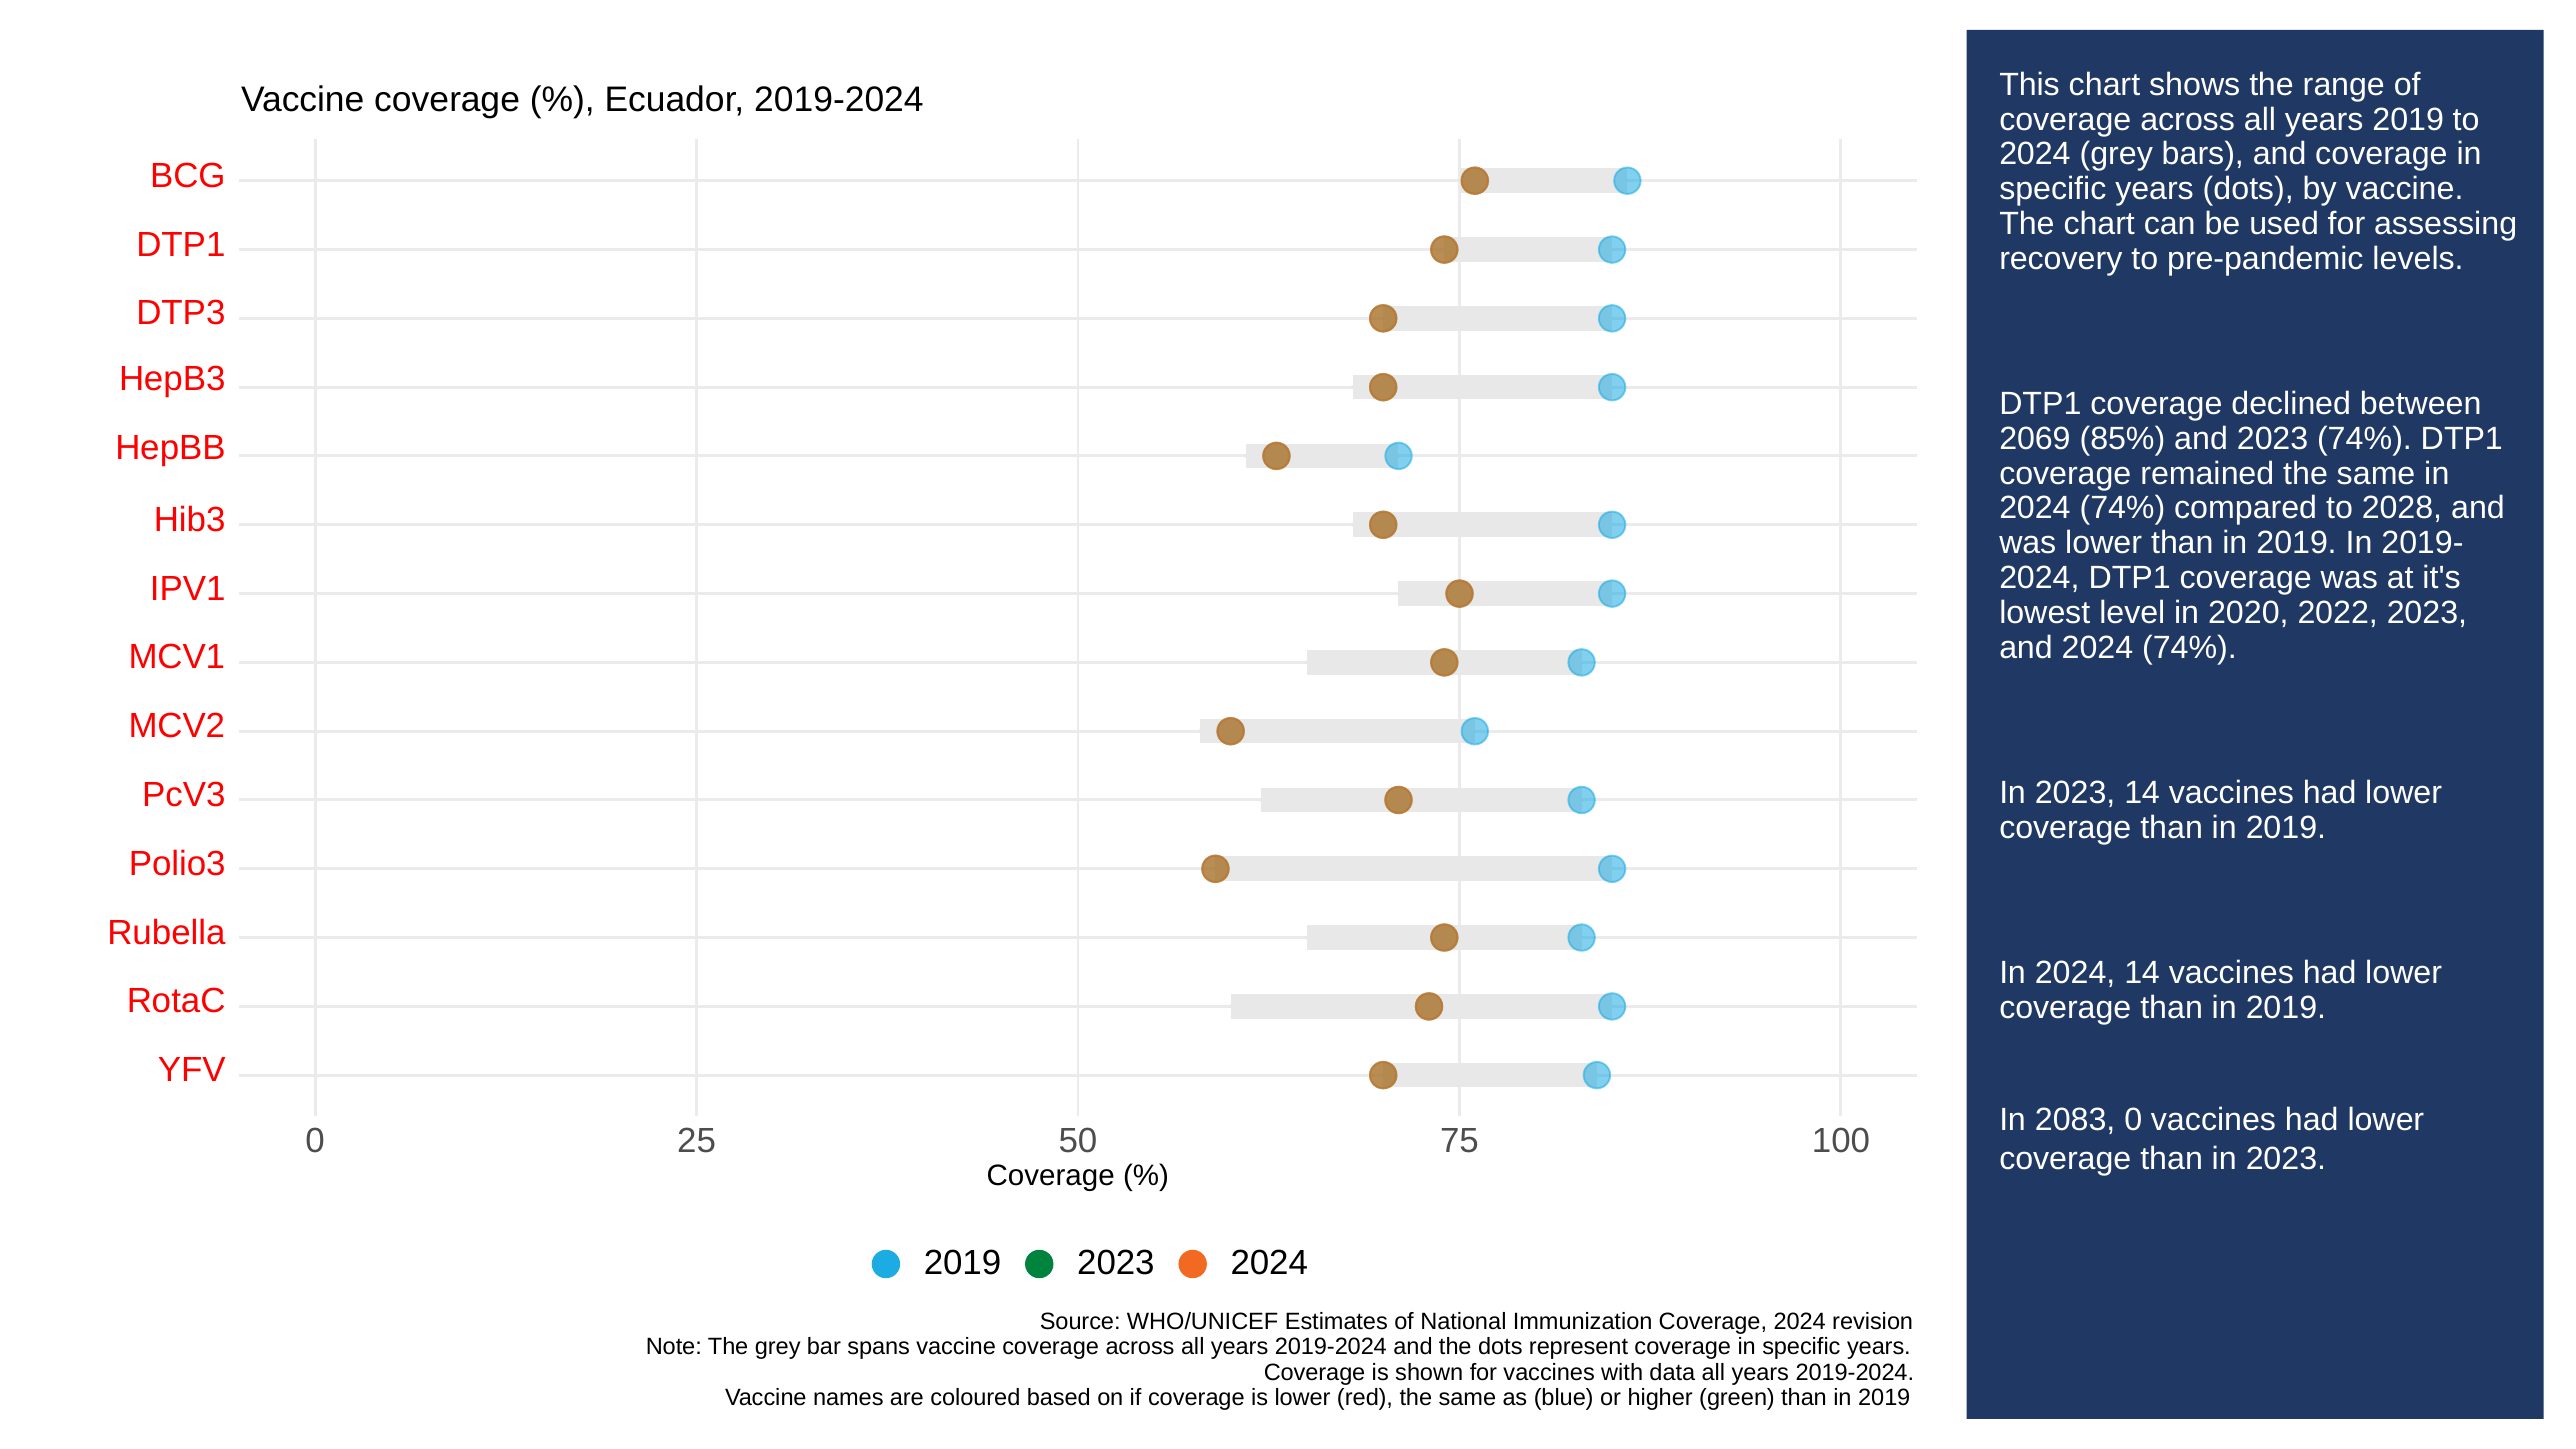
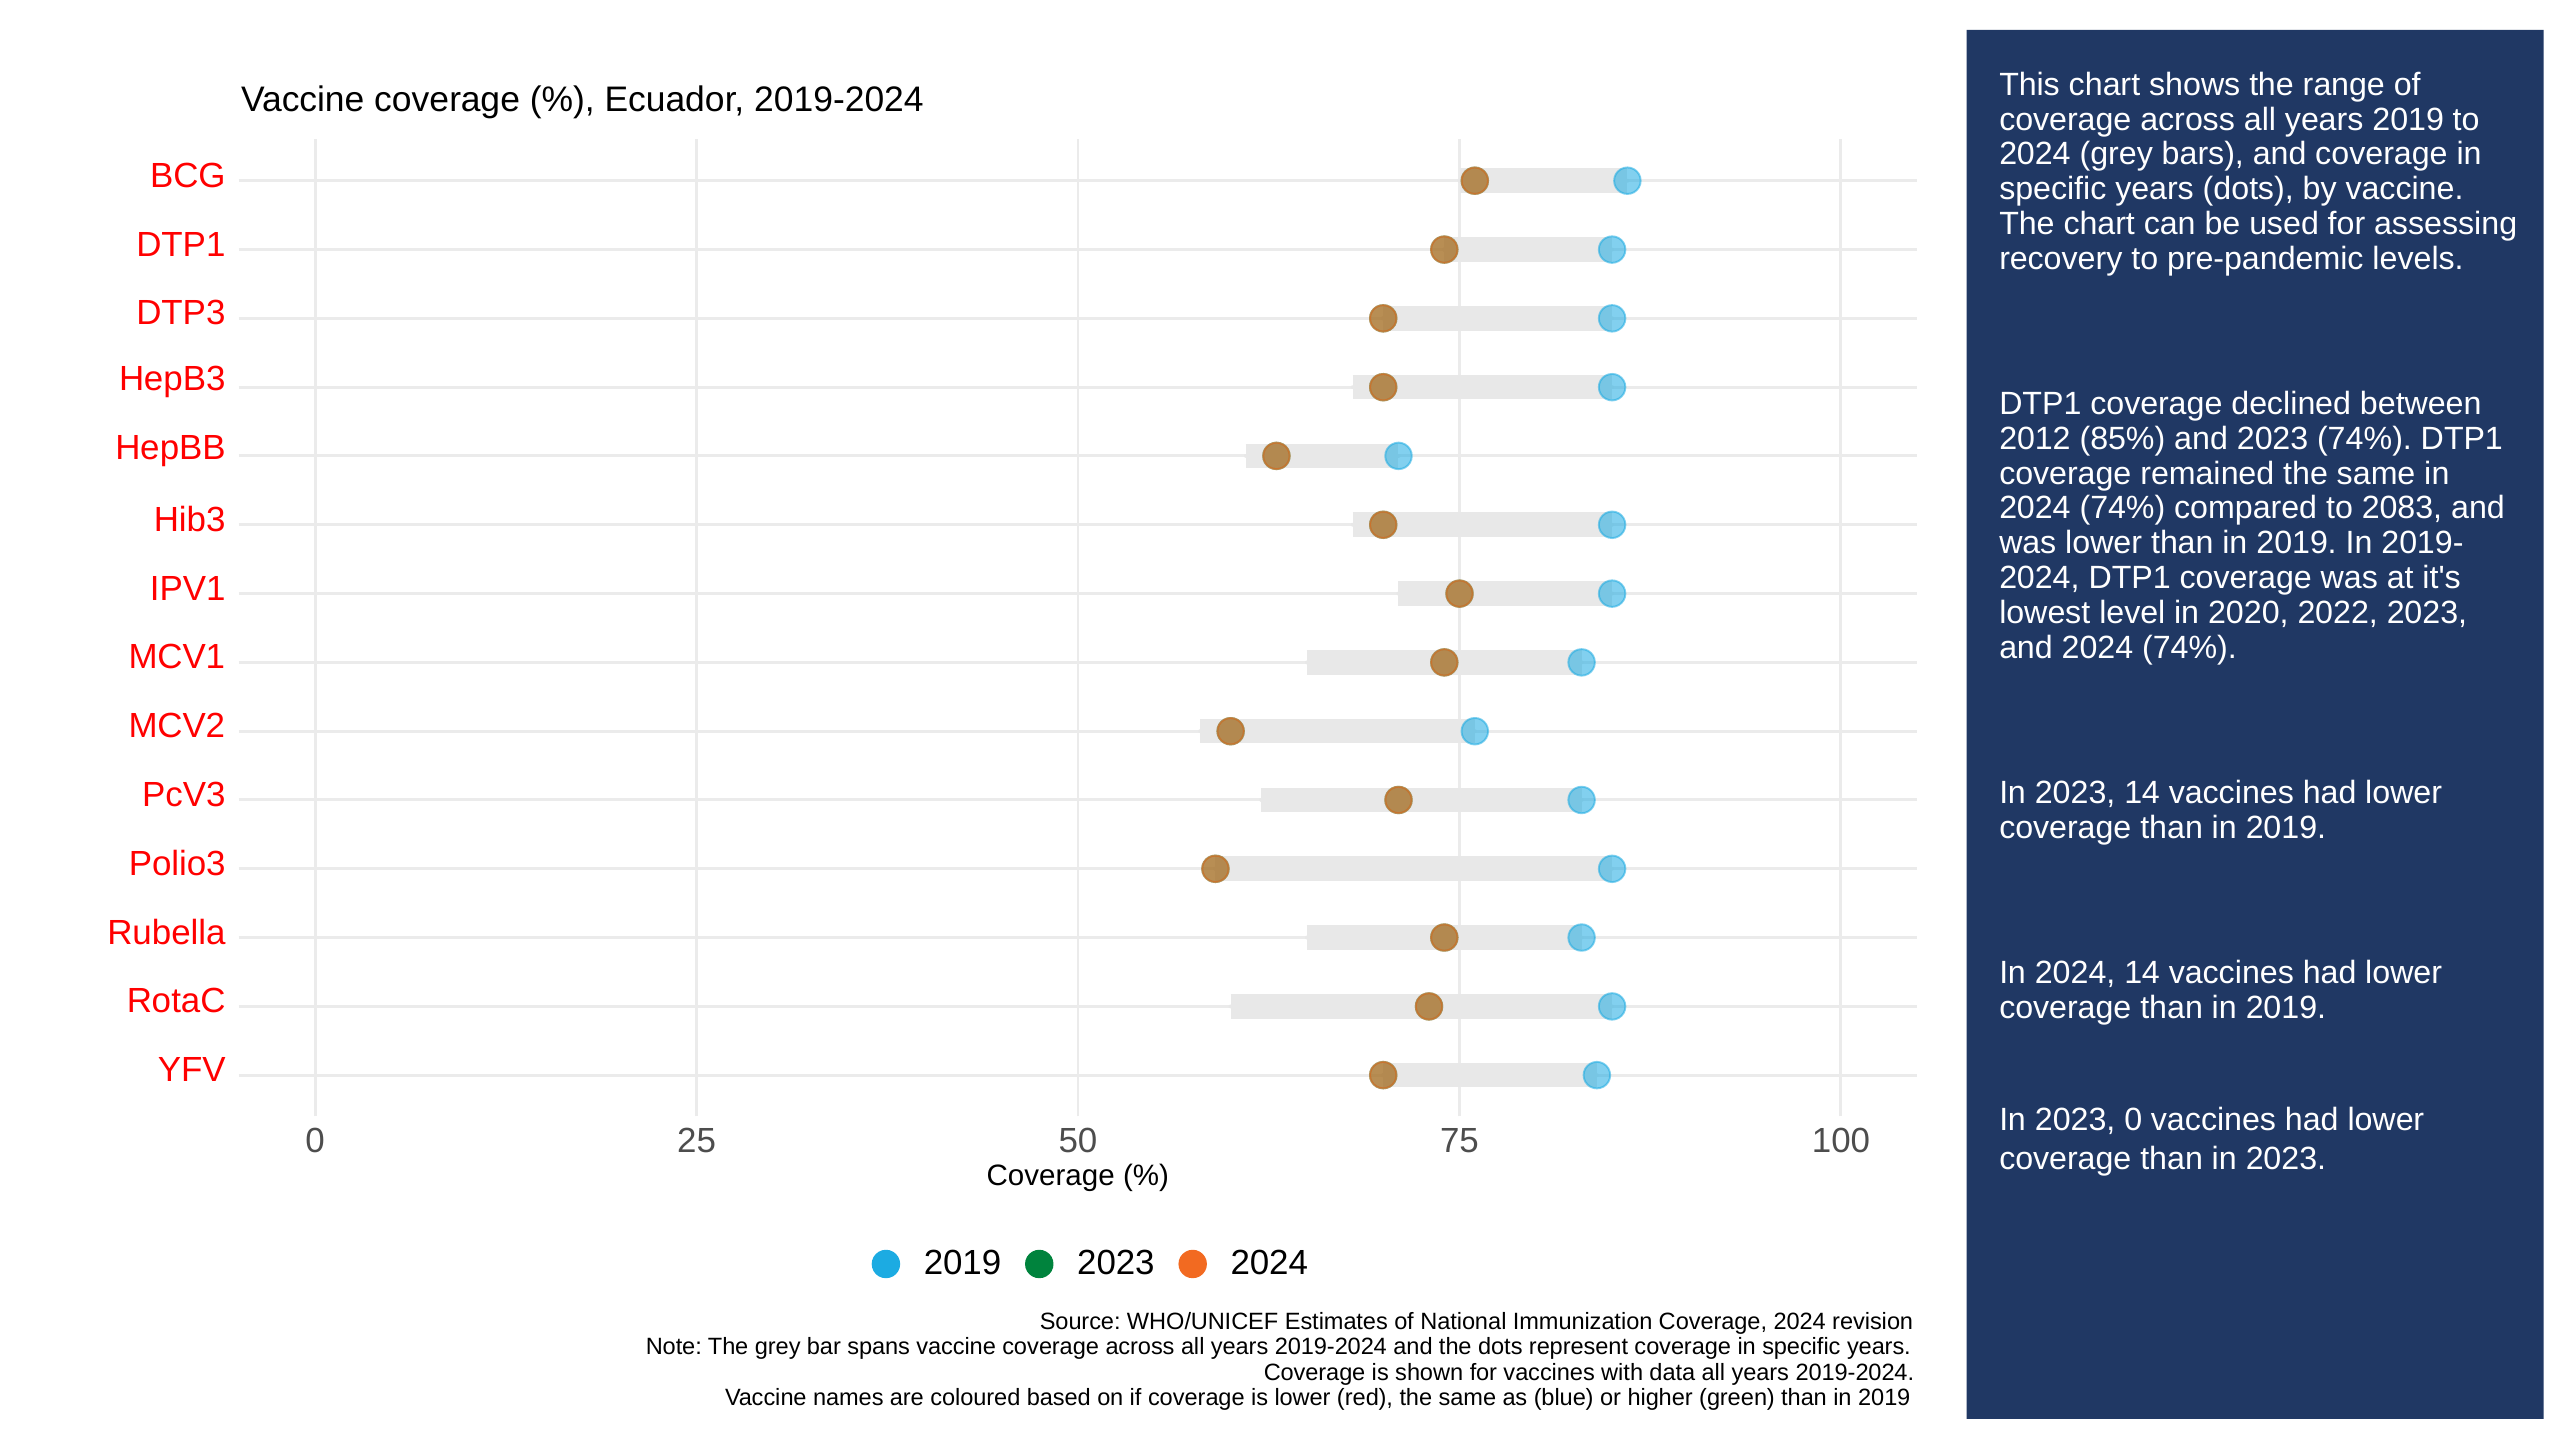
2069: 2069 -> 2012
2028: 2028 -> 2083
2083 at (2075, 1120): 2083 -> 2023
